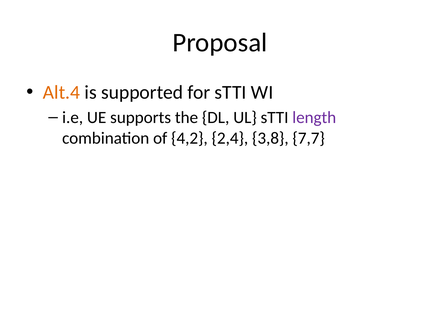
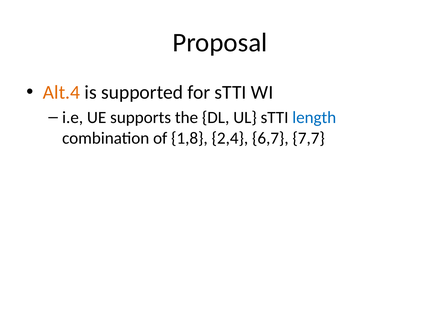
length colour: purple -> blue
4,2: 4,2 -> 1,8
3,8: 3,8 -> 6,7
